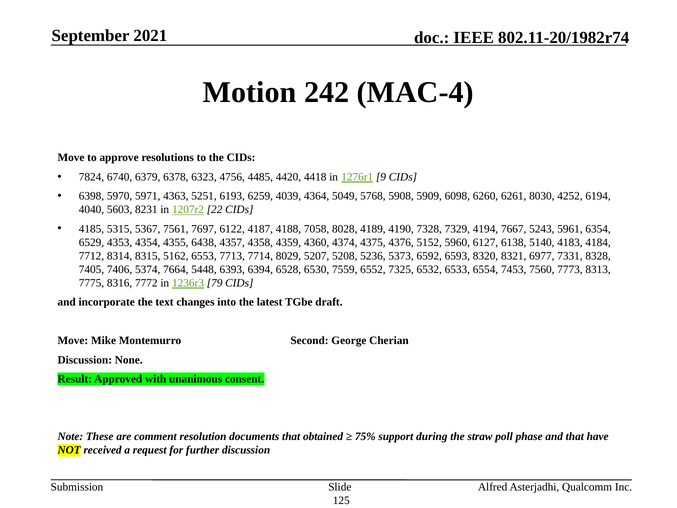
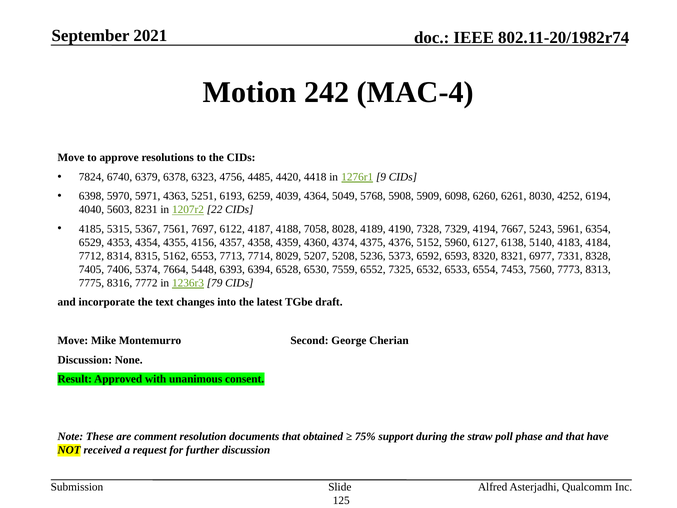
6438: 6438 -> 4156
